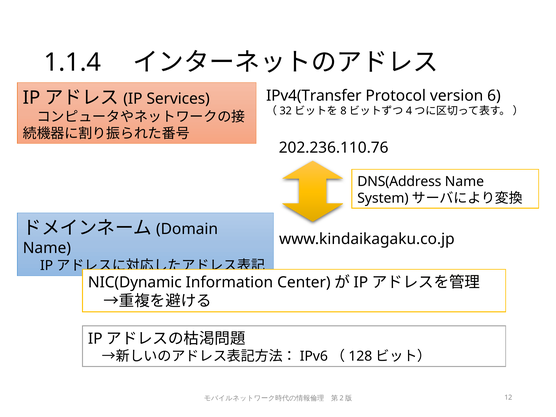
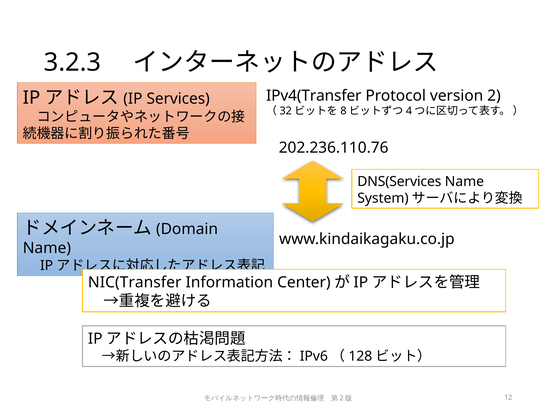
1.1.4: 1.1.4 -> 3.2.3
6: 6 -> 2
DNS(Address: DNS(Address -> DNS(Services
NIC(Dynamic: NIC(Dynamic -> NIC(Transfer
